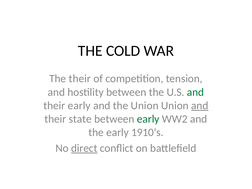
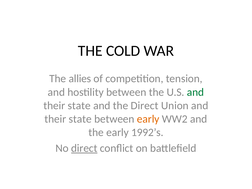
The their: their -> allies
early at (79, 106): early -> state
the Union: Union -> Direct
and at (200, 106) underline: present -> none
early at (148, 119) colour: green -> orange
1910’s: 1910’s -> 1992’s
